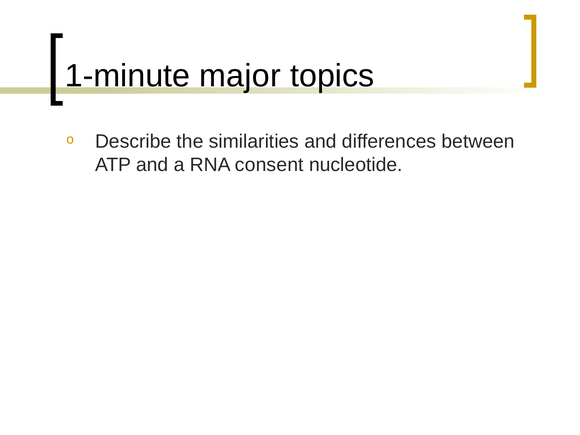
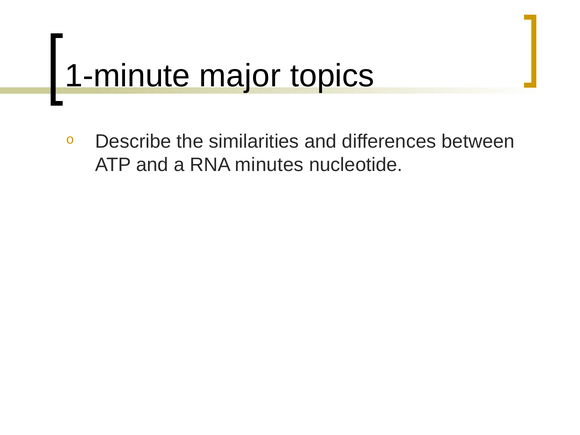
consent: consent -> minutes
